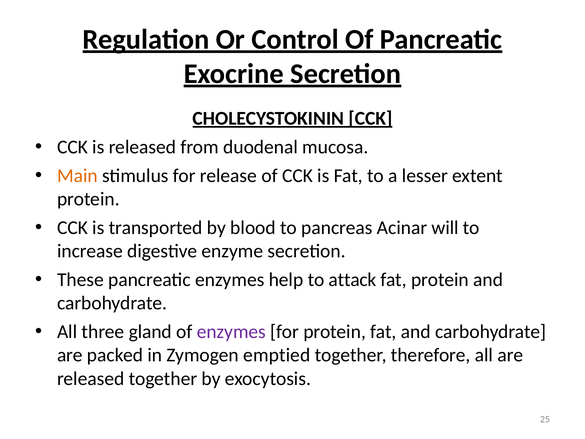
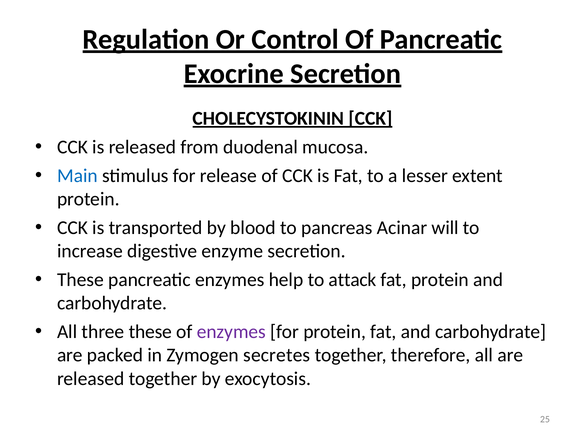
Main colour: orange -> blue
three gland: gland -> these
emptied: emptied -> secretes
